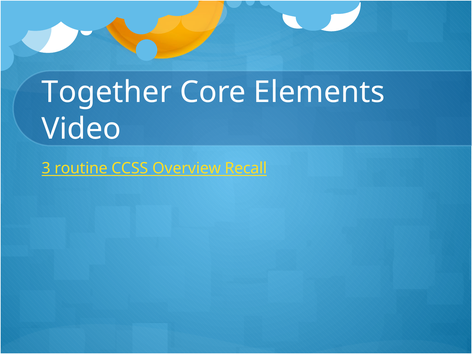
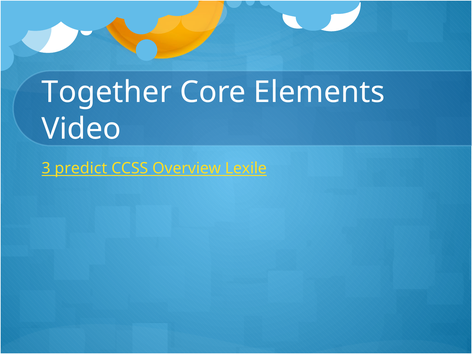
routine: routine -> predict
Recall: Recall -> Lexile
